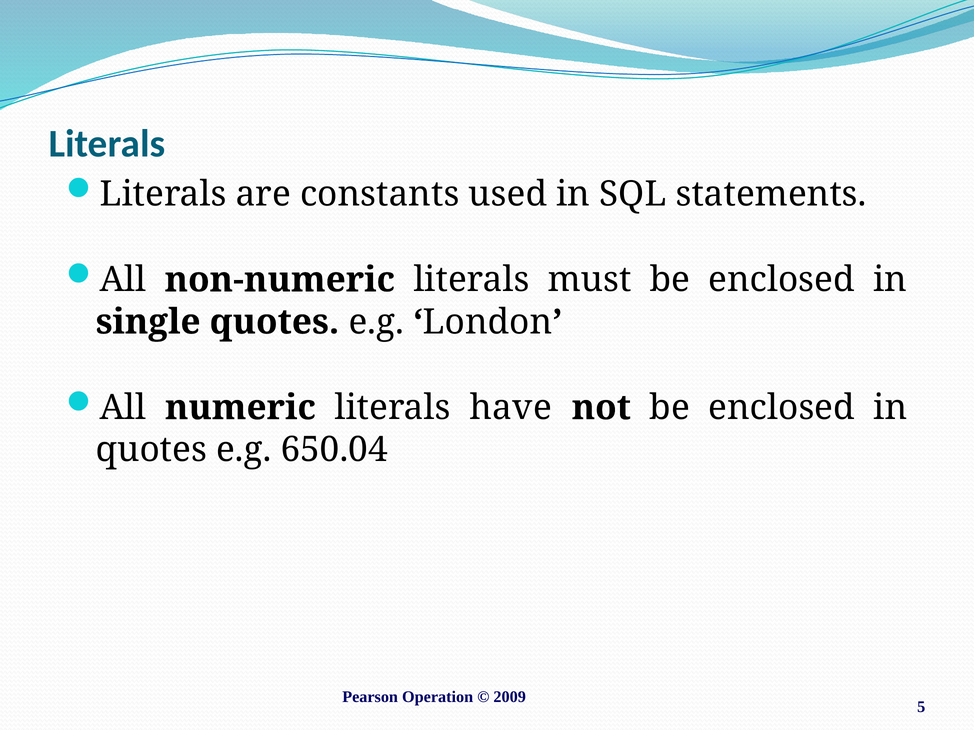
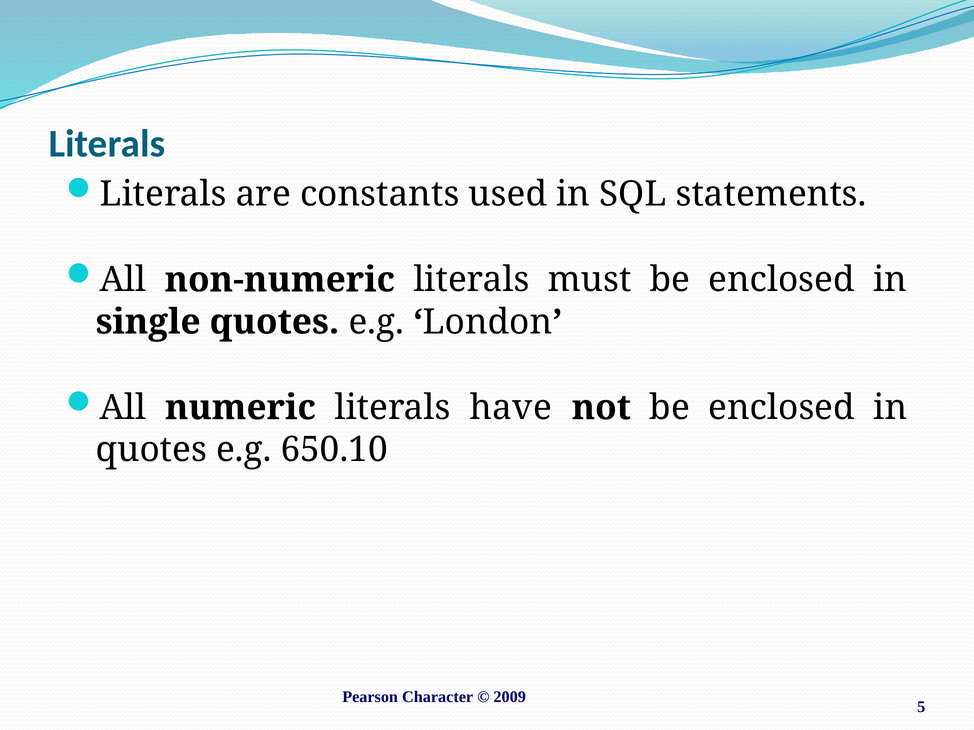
650.04: 650.04 -> 650.10
Operation: Operation -> Character
